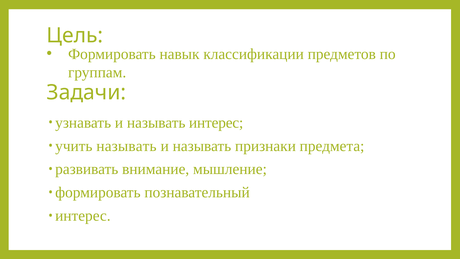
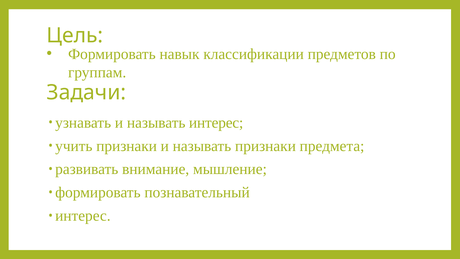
учить называть: называть -> признаки
